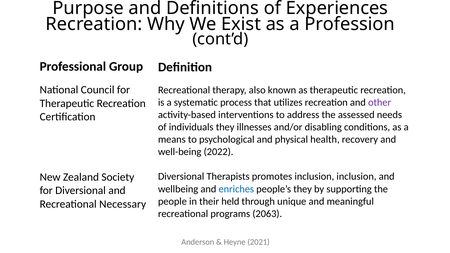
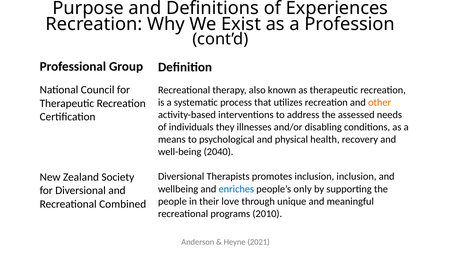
other colour: purple -> orange
2022: 2022 -> 2040
people’s they: they -> only
held: held -> love
Necessary: Necessary -> Combined
2063: 2063 -> 2010
